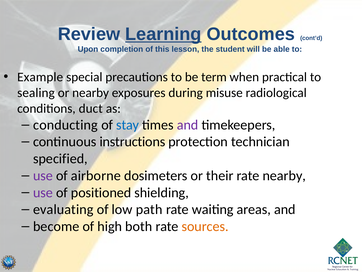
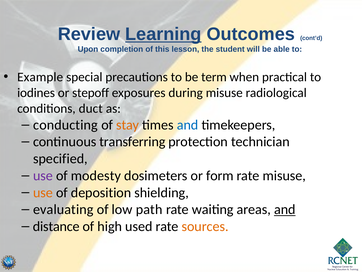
sealing: sealing -> iodines
or nearby: nearby -> stepoff
stay colour: blue -> orange
and at (188, 125) colour: purple -> blue
instructions: instructions -> transferring
airborne: airborne -> modesty
their: their -> form
rate nearby: nearby -> misuse
use at (43, 192) colour: purple -> orange
positioned: positioned -> deposition
and at (285, 209) underline: none -> present
become: become -> distance
both: both -> used
